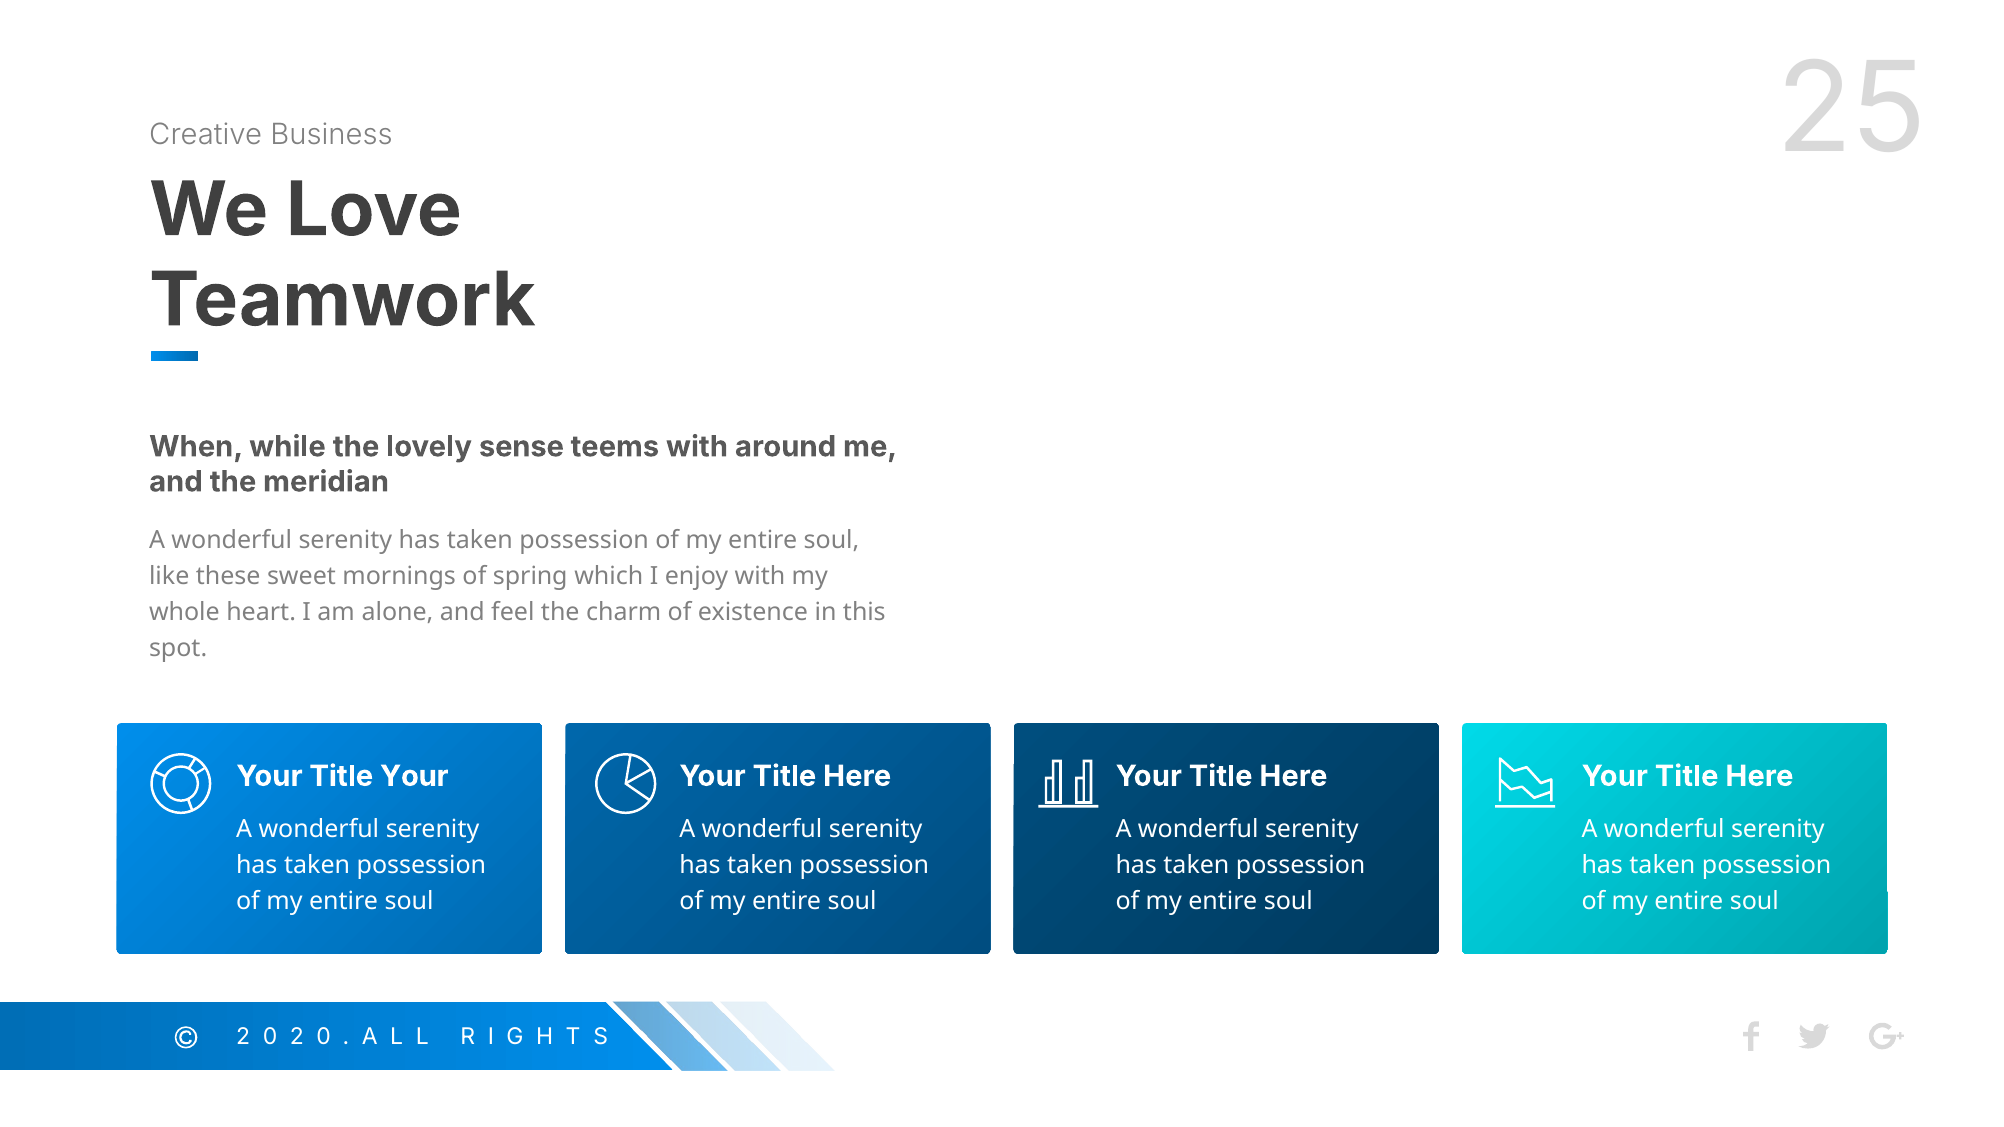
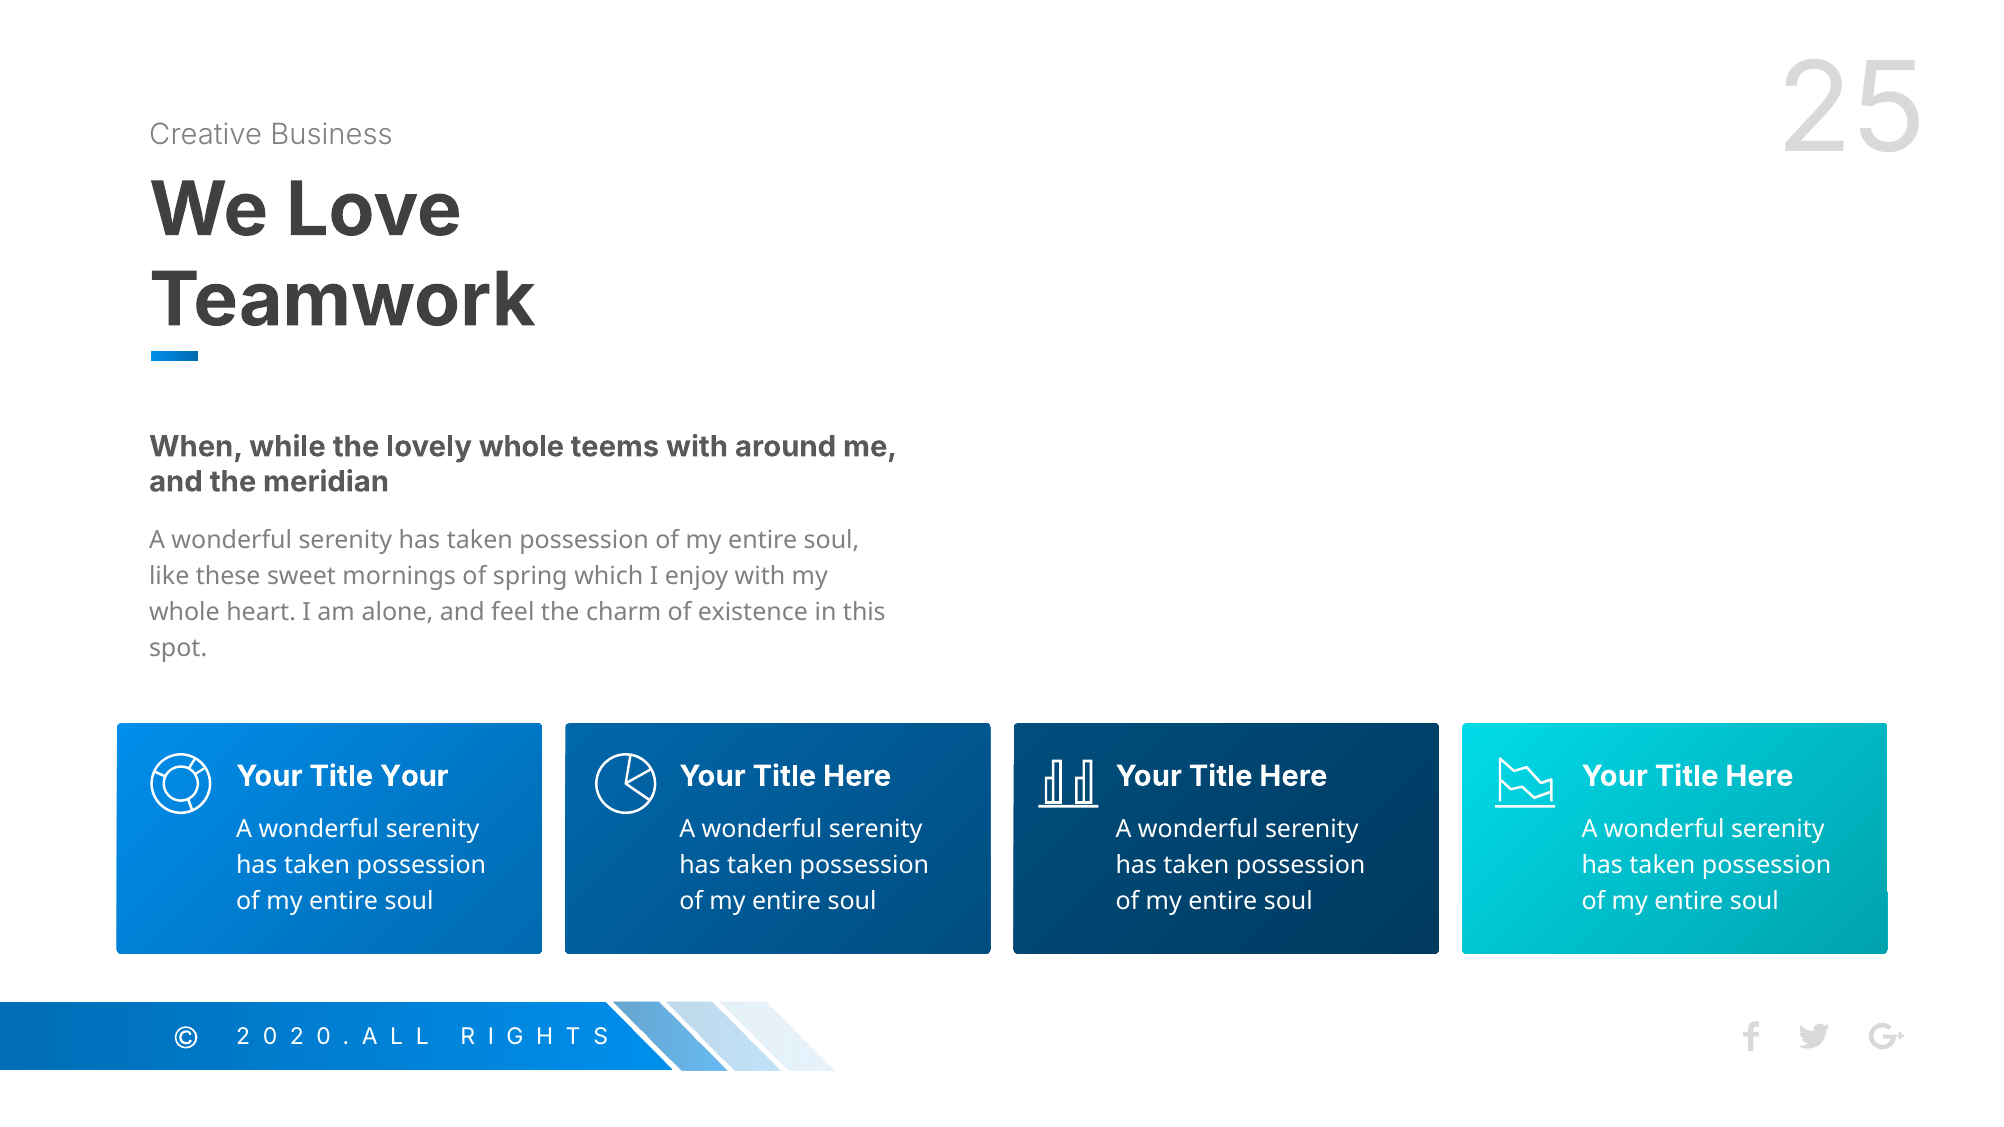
lovely sense: sense -> whole
